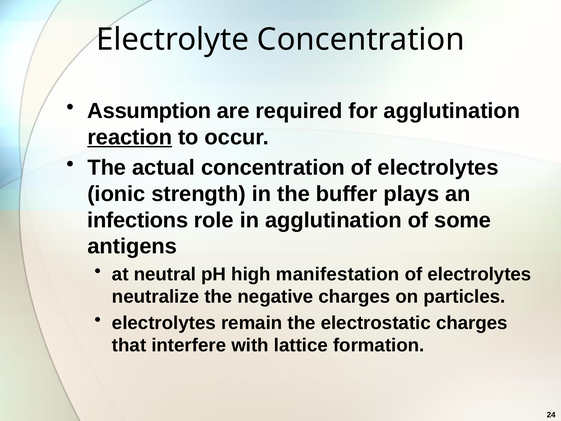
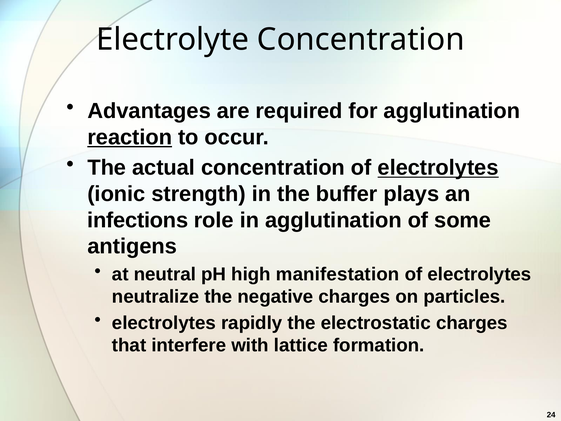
Assumption: Assumption -> Advantages
electrolytes at (438, 168) underline: none -> present
remain: remain -> rapidly
